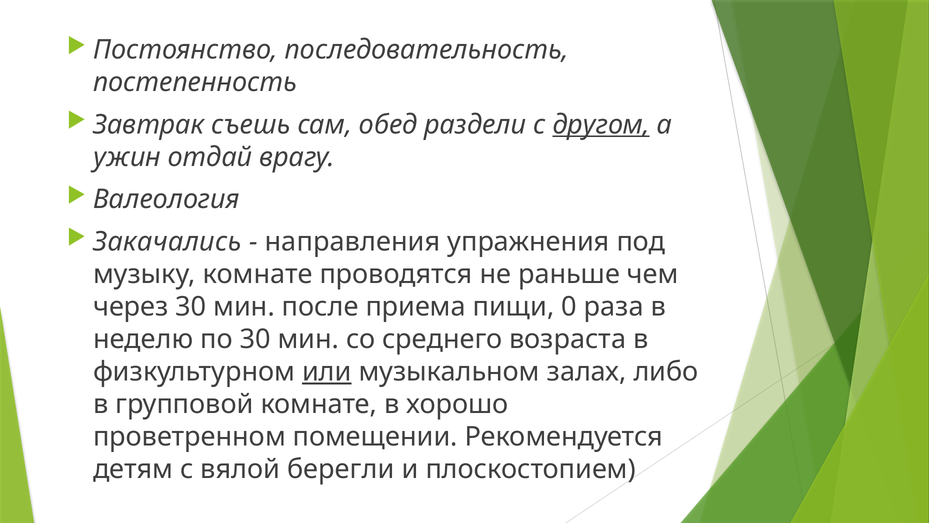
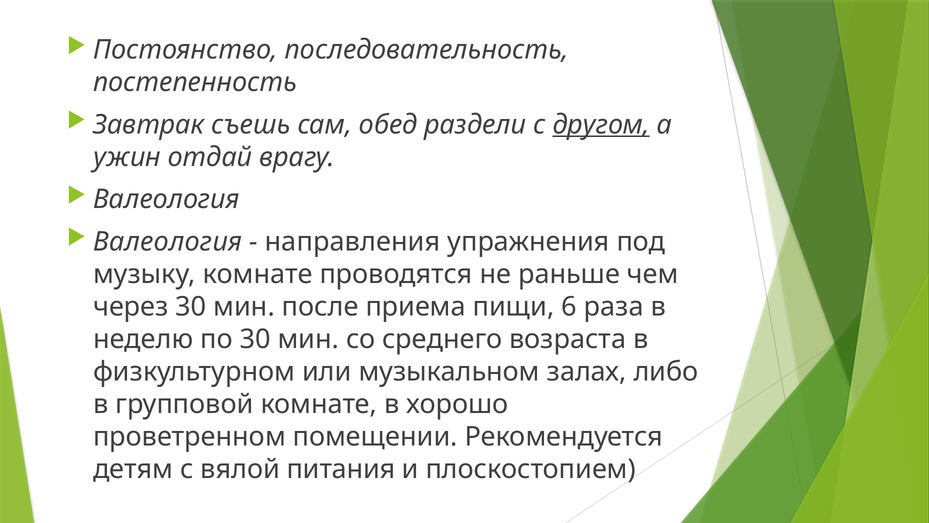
Закачались at (168, 241): Закачались -> Валеология
0: 0 -> 6
или underline: present -> none
берегли: берегли -> питания
